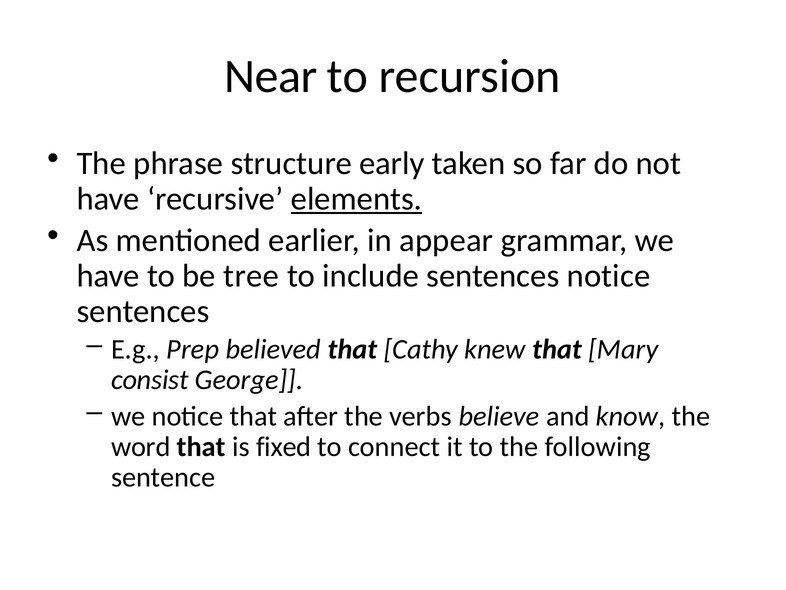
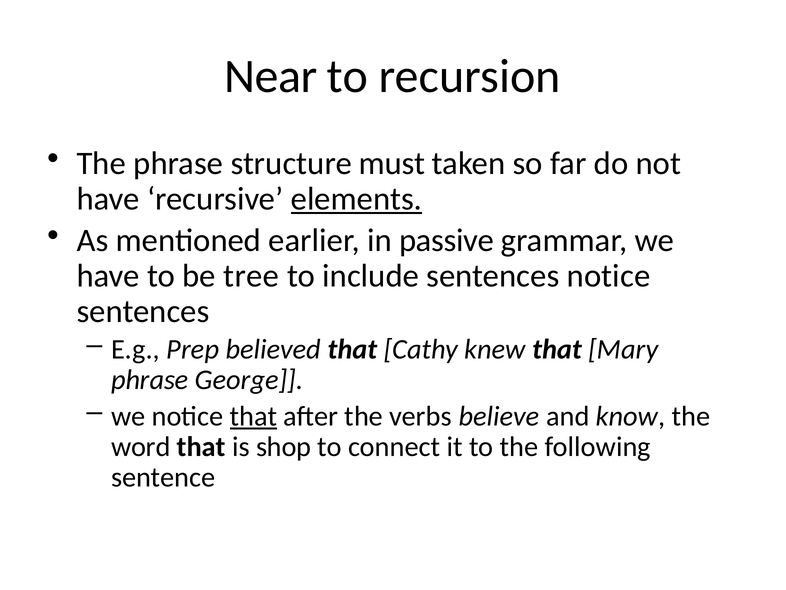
early: early -> must
appear: appear -> passive
consist at (150, 380): consist -> phrase
that at (253, 416) underline: none -> present
fixed: fixed -> shop
